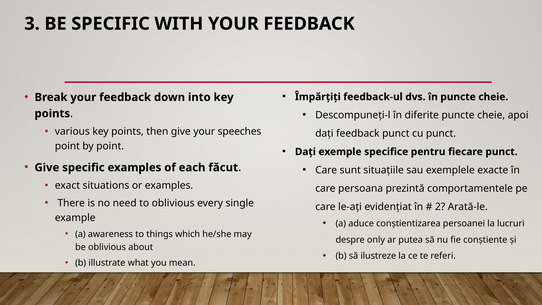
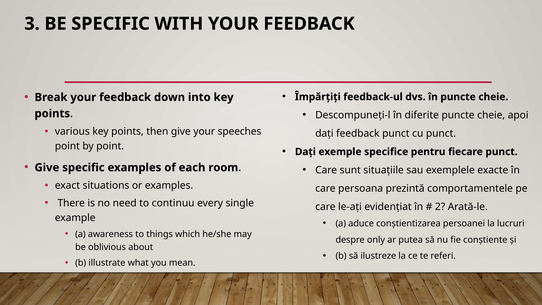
făcut: făcut -> room
to oblivious: oblivious -> continuu
